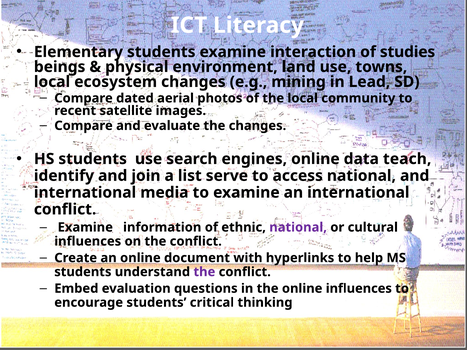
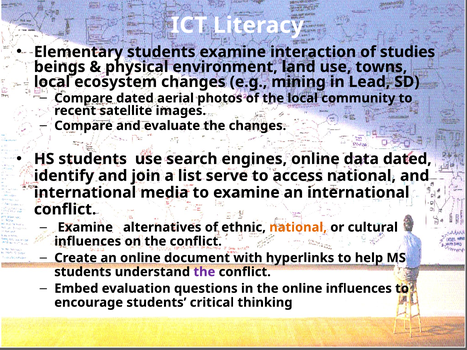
data teach: teach -> dated
information: information -> alternatives
national at (298, 227) colour: purple -> orange
